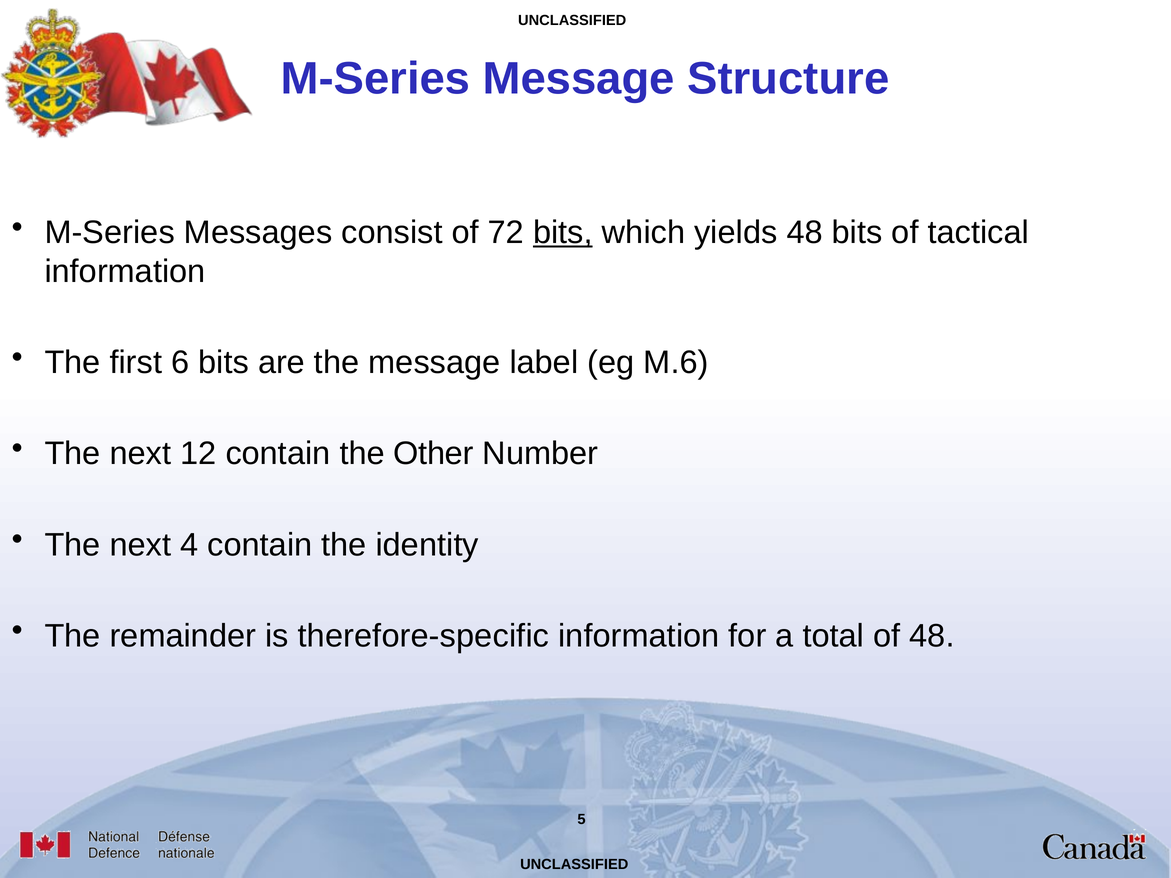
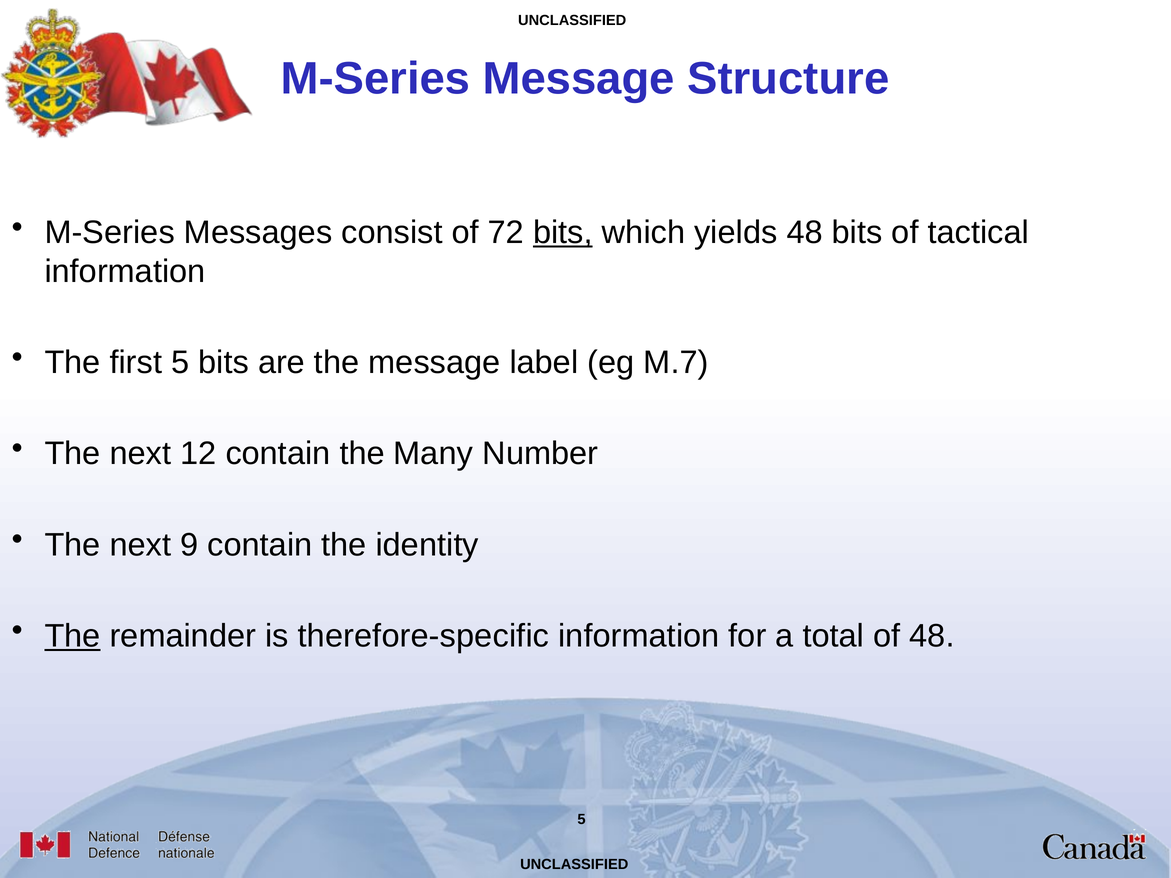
first 6: 6 -> 5
M.6: M.6 -> M.7
Other: Other -> Many
4: 4 -> 9
The at (73, 636) underline: none -> present
